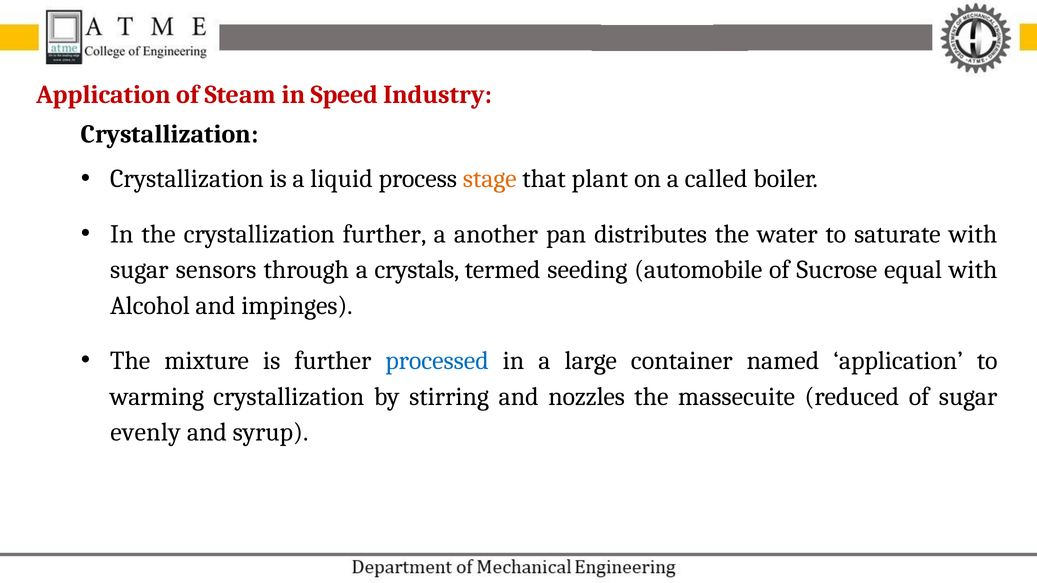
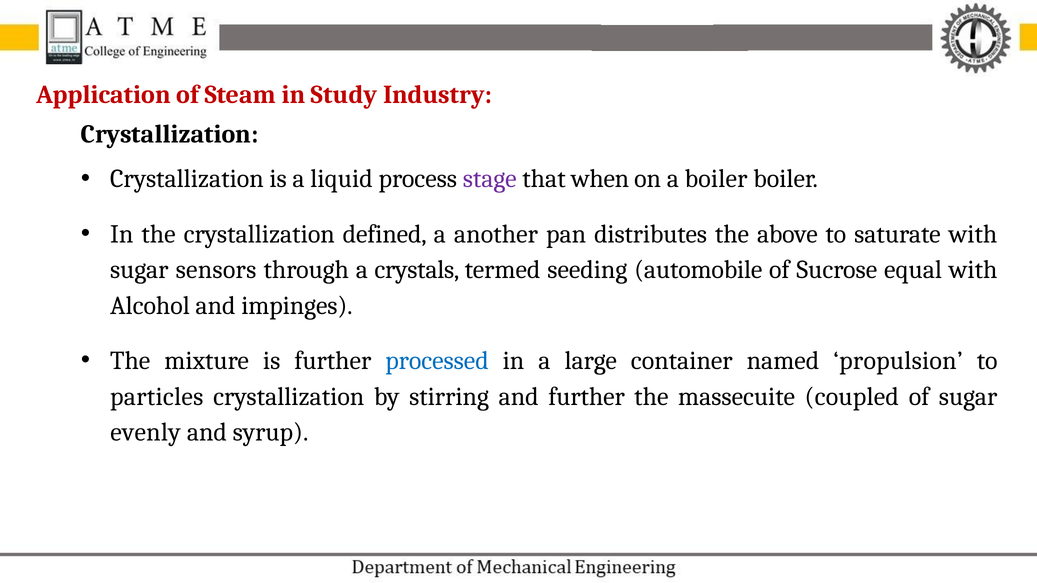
Speed: Speed -> Study
stage colour: orange -> purple
plant: plant -> when
a called: called -> boiler
crystallization further: further -> defined
water: water -> above
named application: application -> propulsion
warming: warming -> particles
and nozzles: nozzles -> further
reduced: reduced -> coupled
